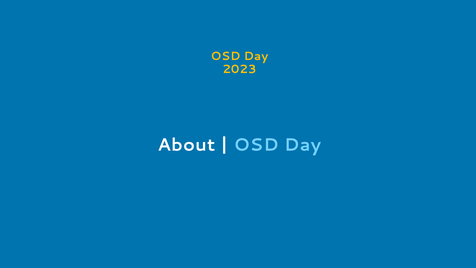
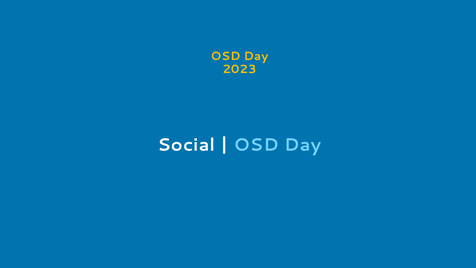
About: About -> Social
